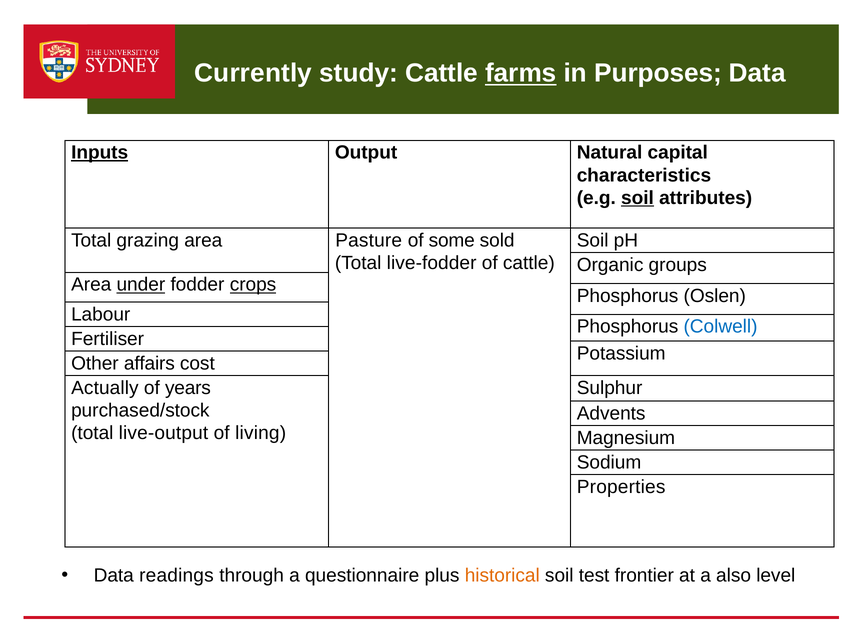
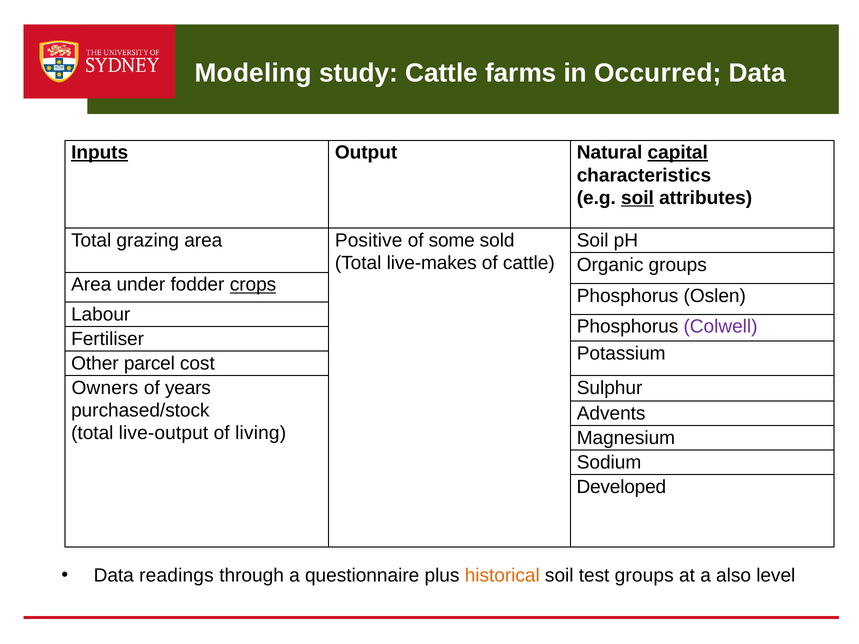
Currently: Currently -> Modeling
farms underline: present -> none
Purposes: Purposes -> Occurred
capital underline: none -> present
Pasture: Pasture -> Positive
live-fodder: live-fodder -> live-makes
under underline: present -> none
Colwell colour: blue -> purple
affairs: affairs -> parcel
Actually: Actually -> Owners
Properties: Properties -> Developed
test frontier: frontier -> groups
